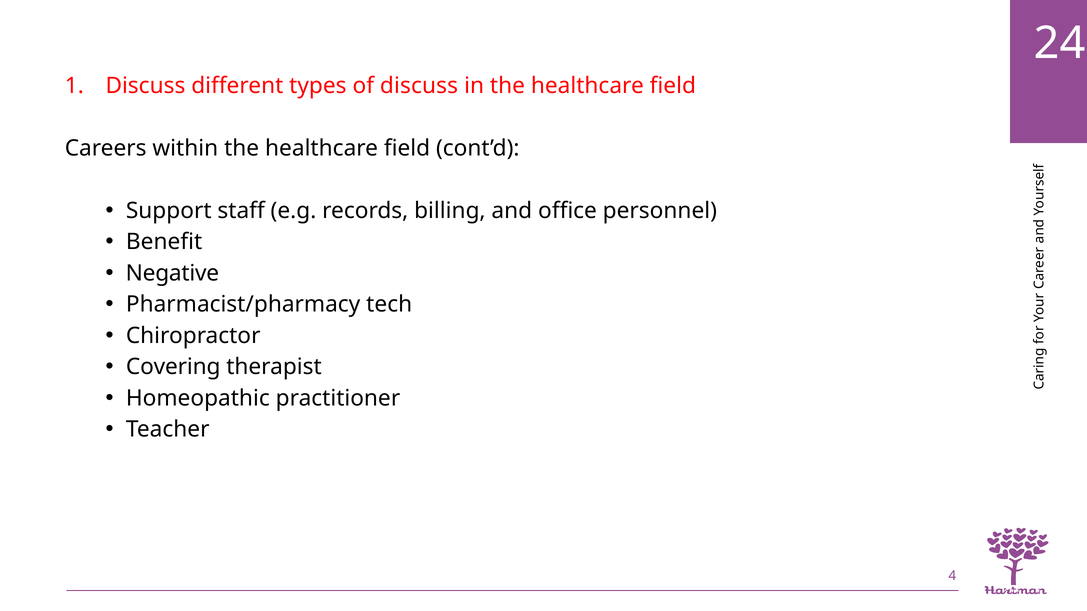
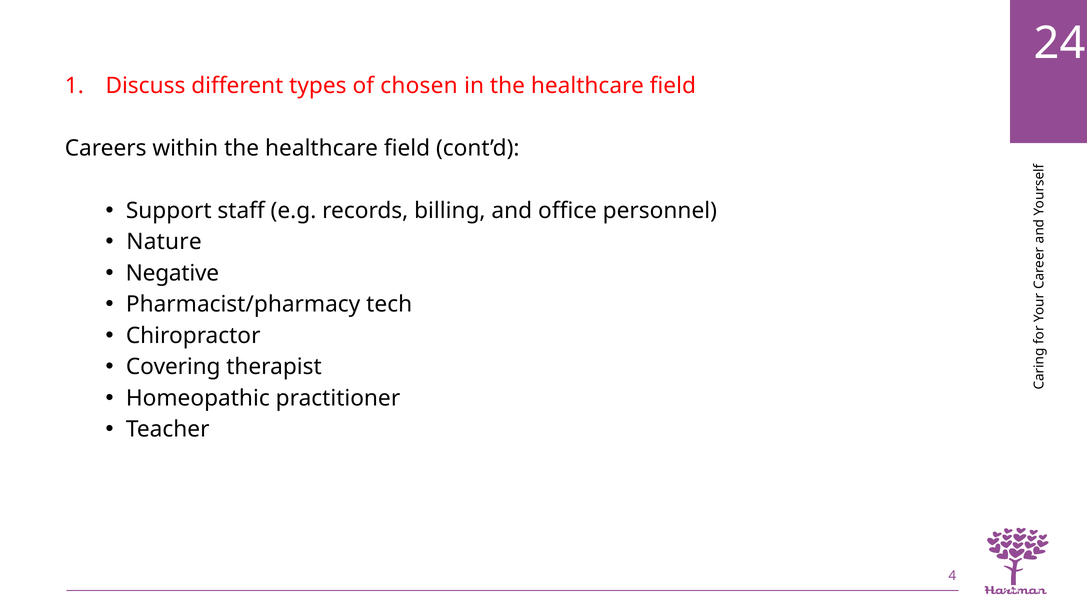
of discuss: discuss -> chosen
Benefit: Benefit -> Nature
